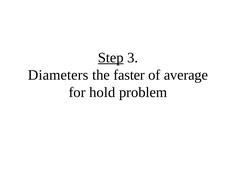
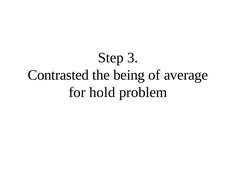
Step underline: present -> none
Diameters: Diameters -> Contrasted
faster: faster -> being
